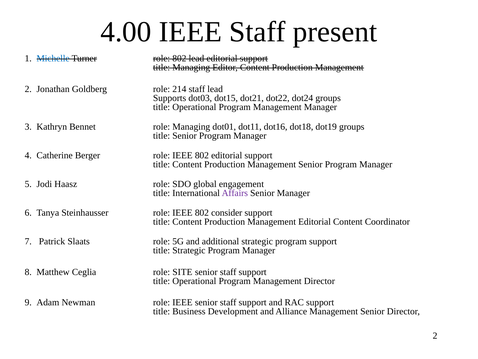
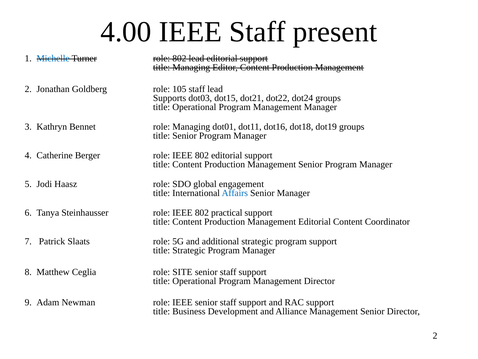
214: 214 -> 105
Affairs colour: purple -> blue
consider: consider -> practical
